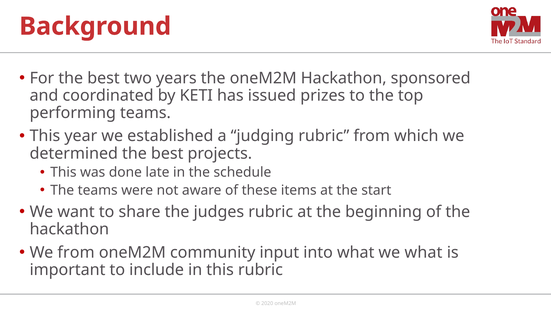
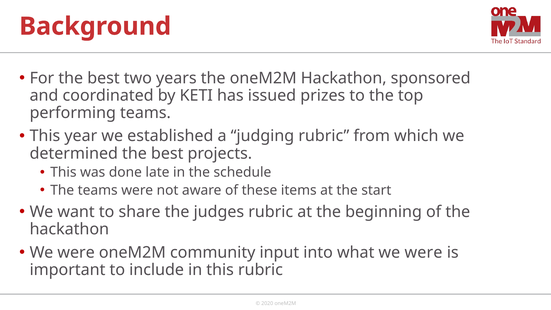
from at (76, 252): from -> were
what we what: what -> were
